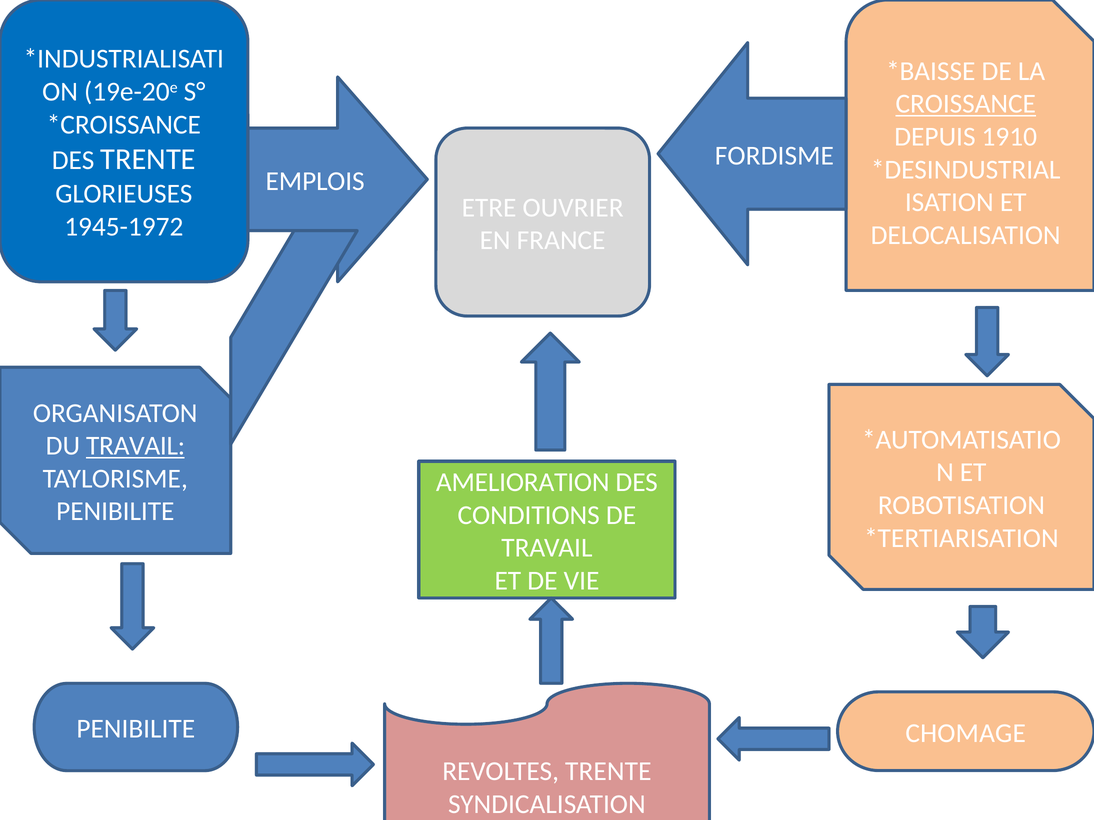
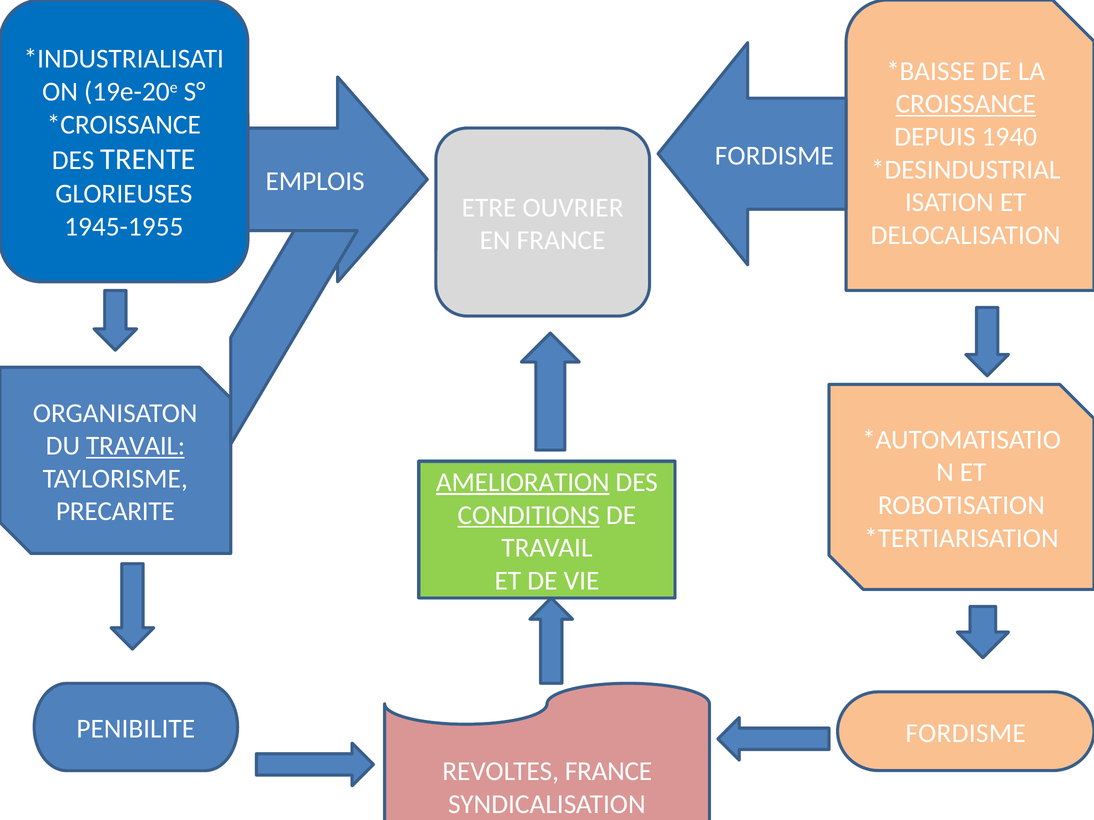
1910: 1910 -> 1940
1945-1972: 1945-1972 -> 1945-1955
AMELIORATION underline: none -> present
PENIBILITE at (115, 512): PENIBILITE -> PRECARITE
CONDITIONS underline: none -> present
CHOMAGE at (966, 734): CHOMAGE -> FORDISME
REVOLTES TRENTE: TRENTE -> FRANCE
